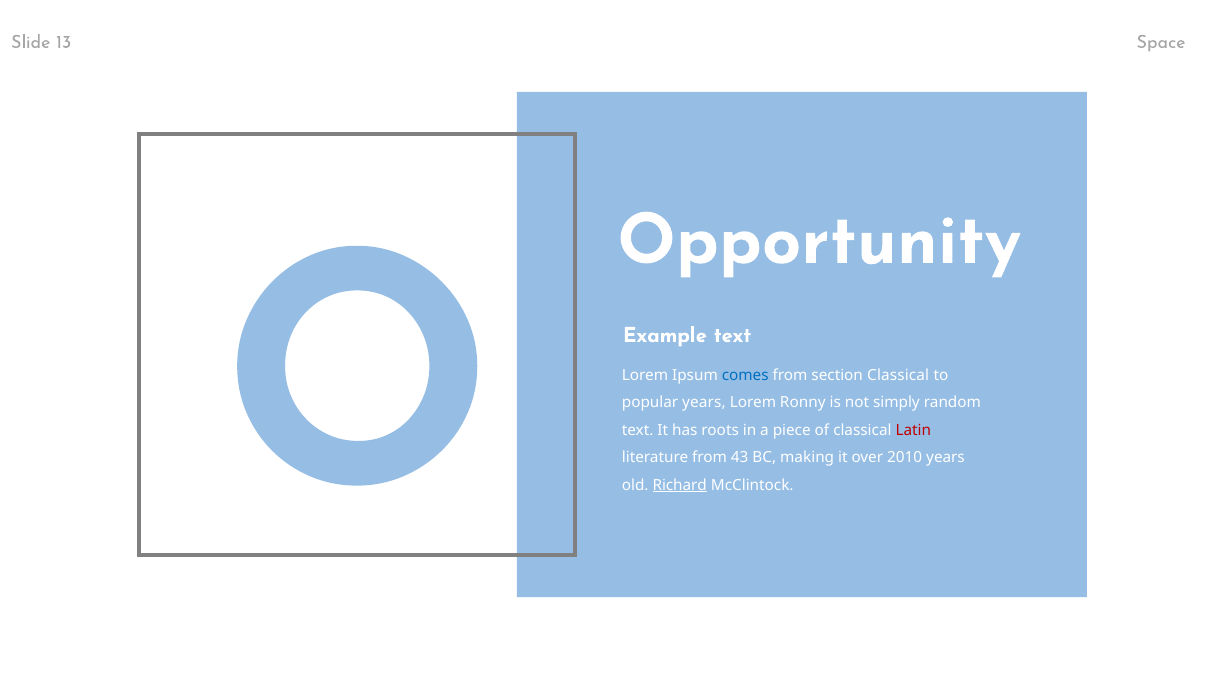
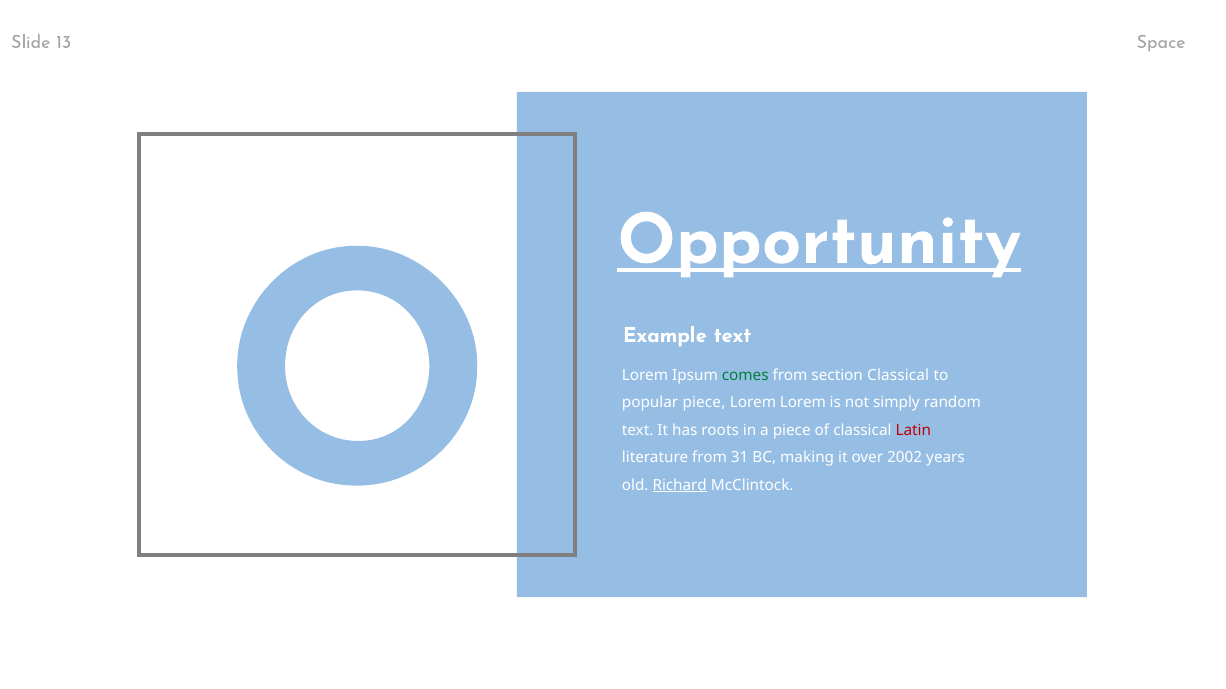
Opportunity underline: none -> present
comes colour: blue -> green
popular years: years -> piece
Lorem Ronny: Ronny -> Lorem
43: 43 -> 31
2010: 2010 -> 2002
